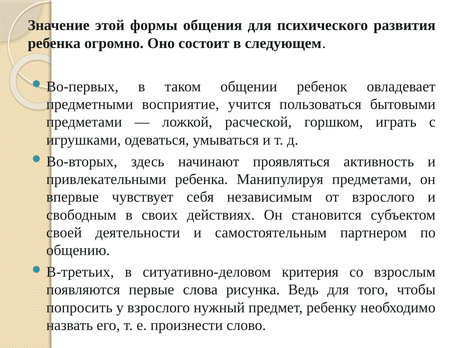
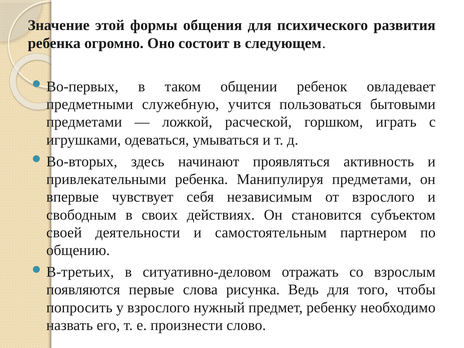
восприятие: восприятие -> служебную
критерия: критерия -> отражать
